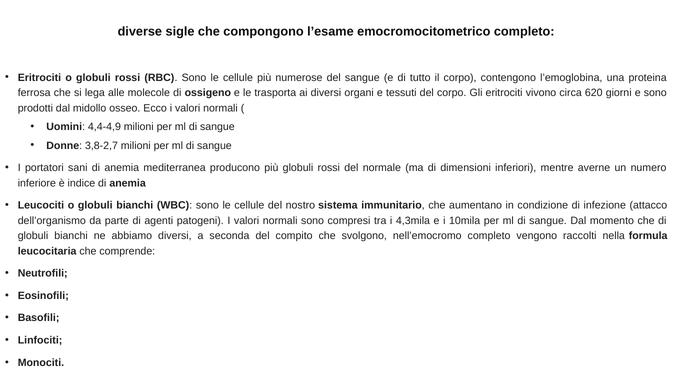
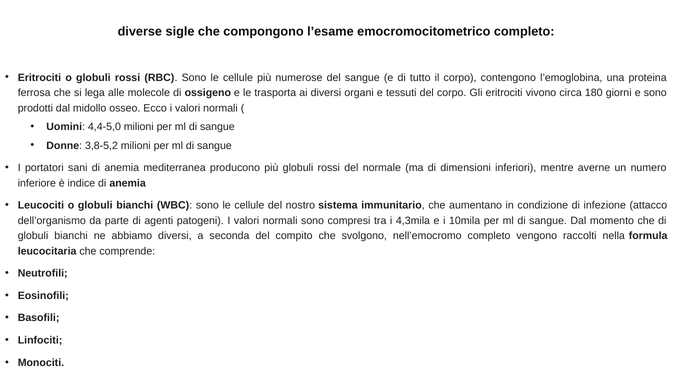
620: 620 -> 180
4,4-4,9: 4,4-4,9 -> 4,4-5,0
3,8-2,7: 3,8-2,7 -> 3,8-5,2
